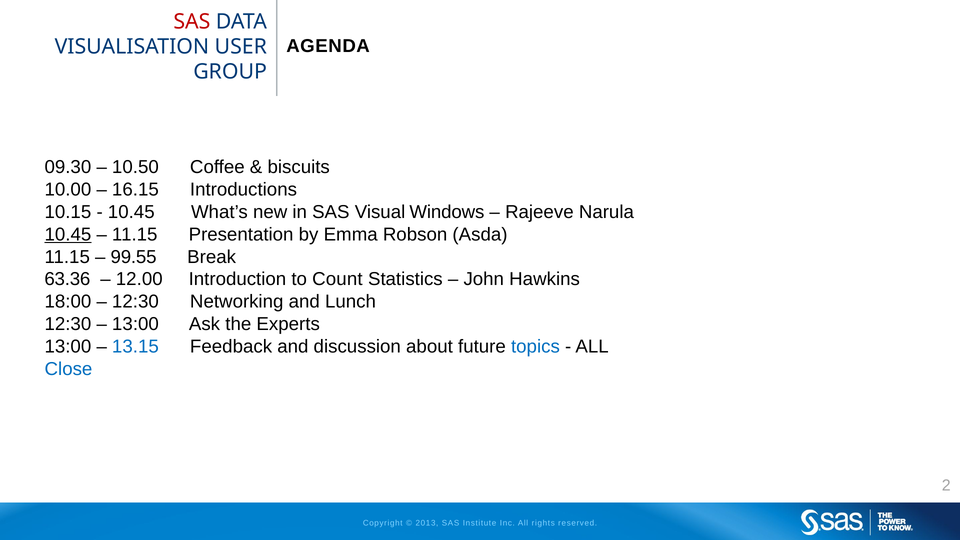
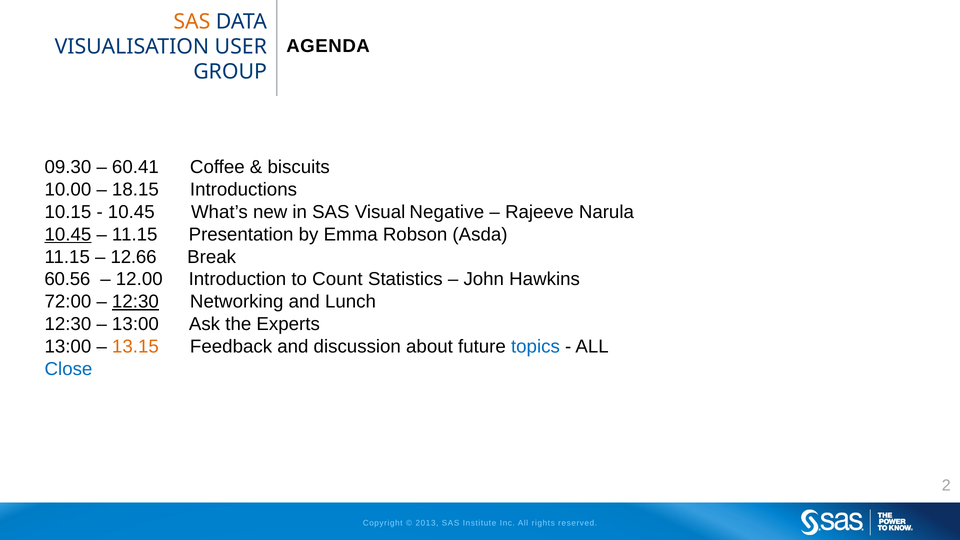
SAS at (192, 22) colour: red -> orange
10.50: 10.50 -> 60.41
16.15: 16.15 -> 18.15
Windows: Windows -> Negative
99.55: 99.55 -> 12.66
63.36: 63.36 -> 60.56
18:00: 18:00 -> 72:00
12:30 at (135, 302) underline: none -> present
13.15 colour: blue -> orange
